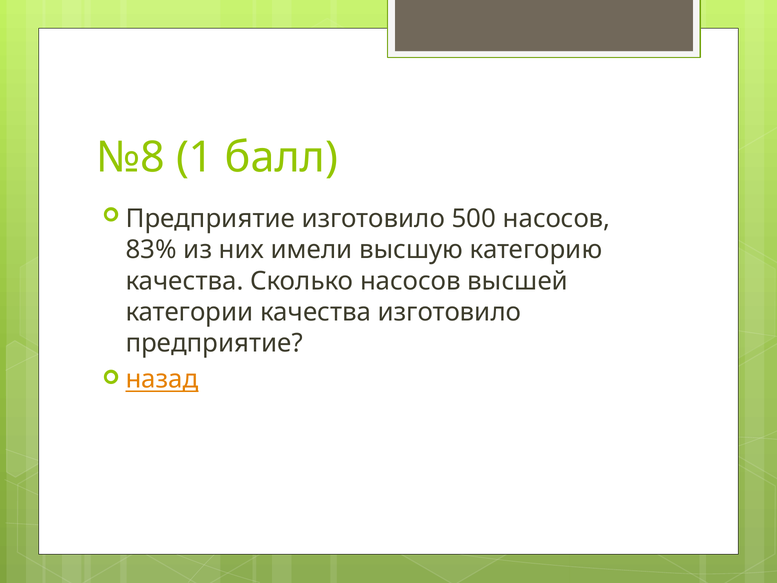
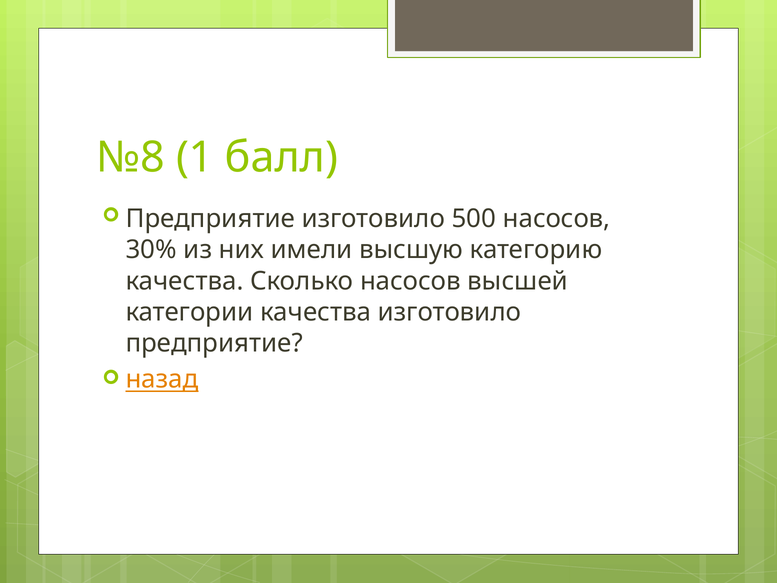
83%: 83% -> 30%
